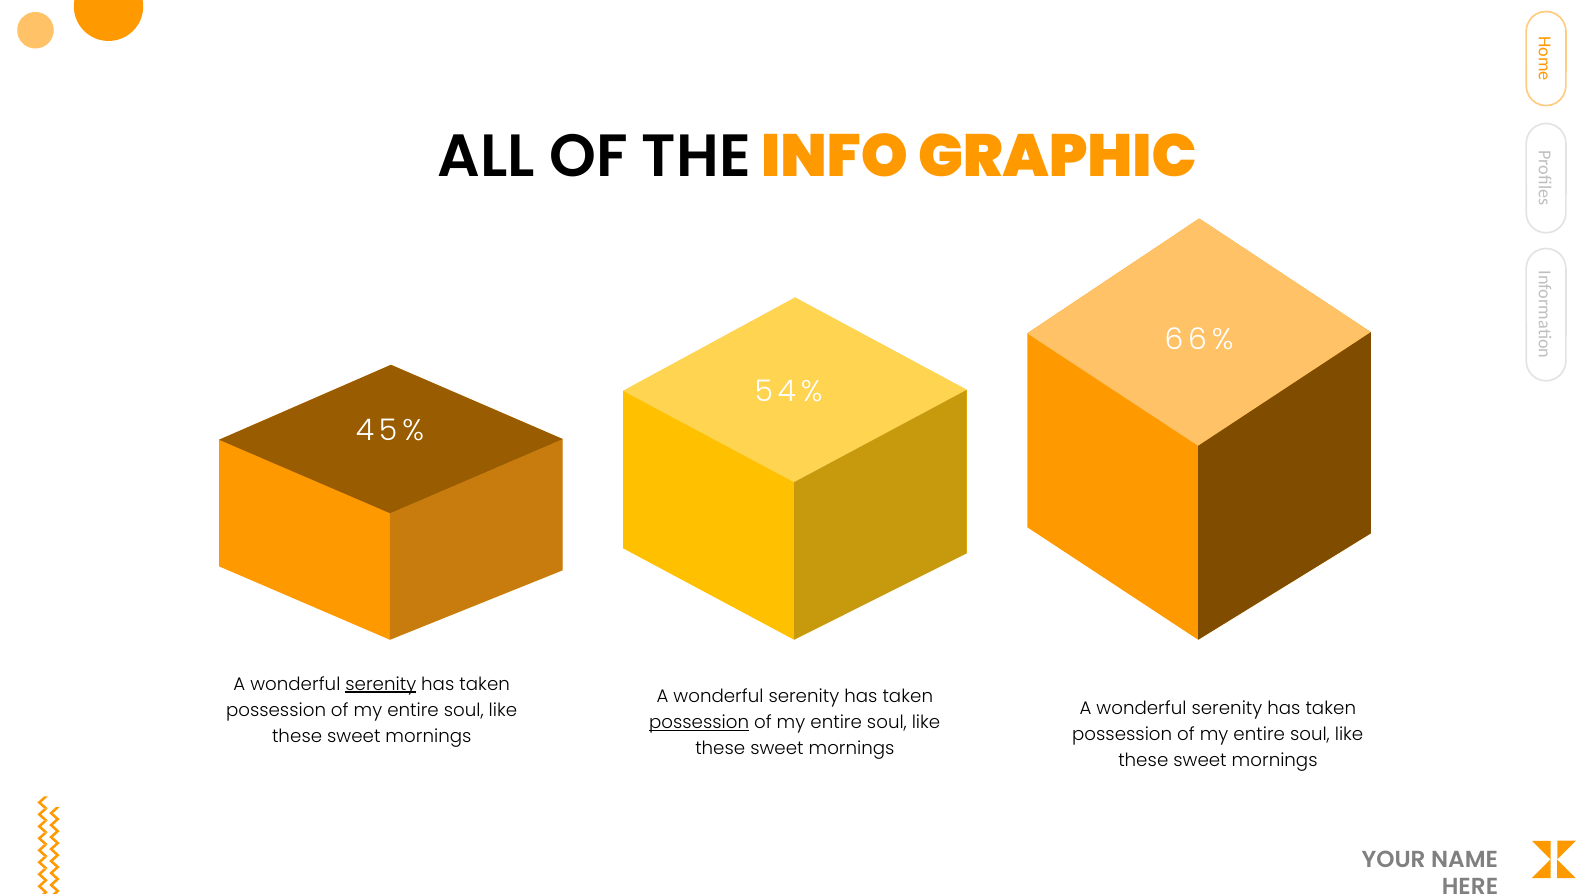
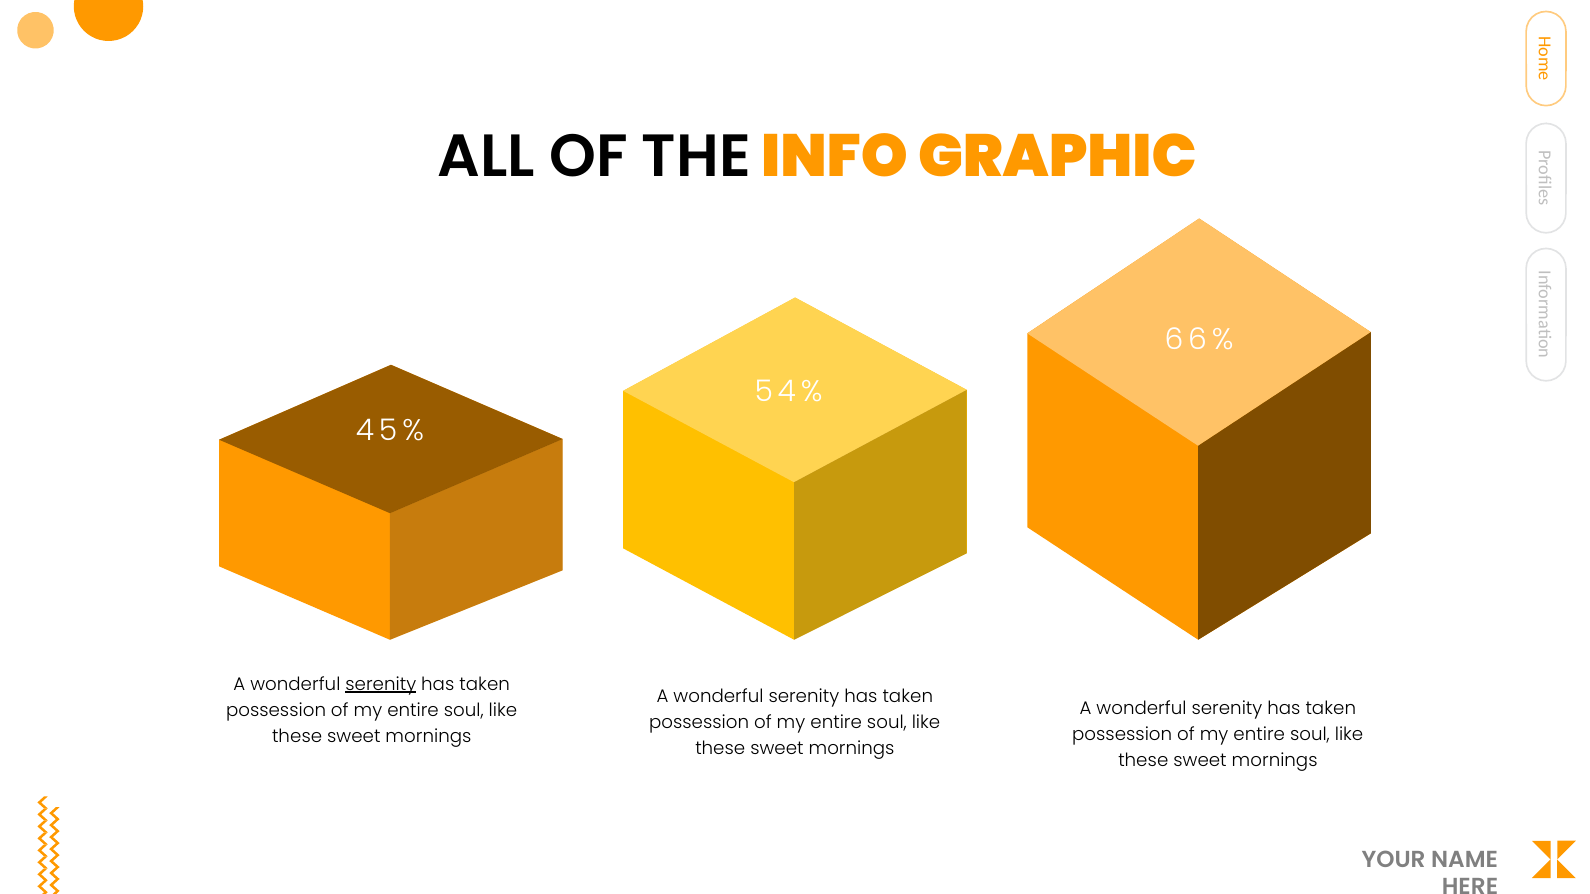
possession at (699, 723) underline: present -> none
